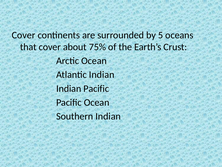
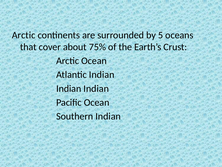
Cover at (24, 35): Cover -> Arctic
Pacific at (96, 88): Pacific -> Indian
